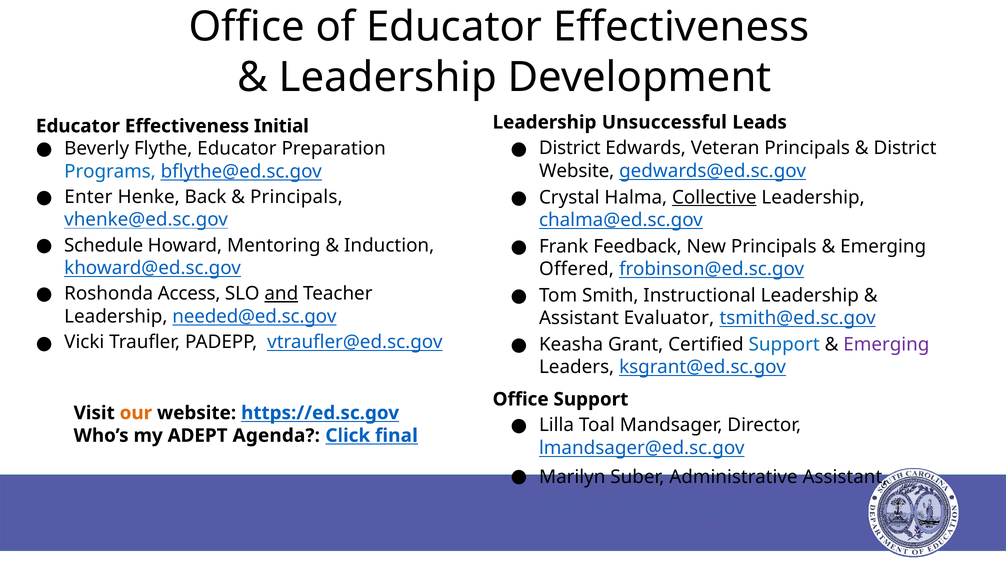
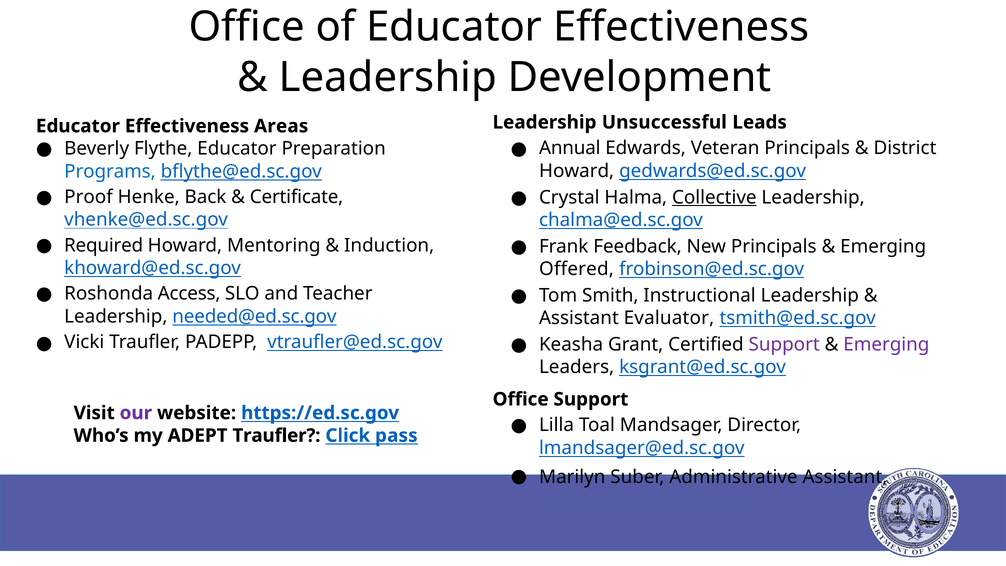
Initial: Initial -> Areas
District at (570, 148): District -> Annual
Website at (577, 171): Website -> Howard
Enter: Enter -> Proof
Principals at (296, 197): Principals -> Certificate
Schedule: Schedule -> Required
and underline: present -> none
Support at (784, 345) colour: blue -> purple
our colour: orange -> purple
ADEPT Agenda: Agenda -> Traufler
final: final -> pass
